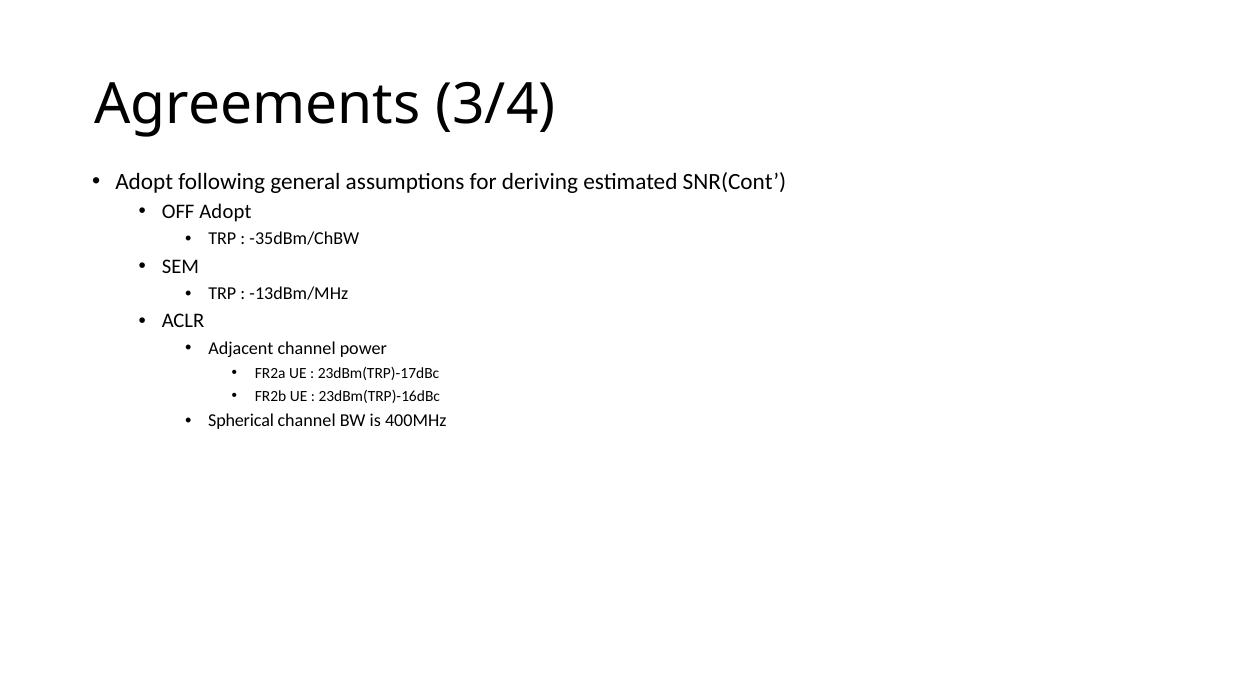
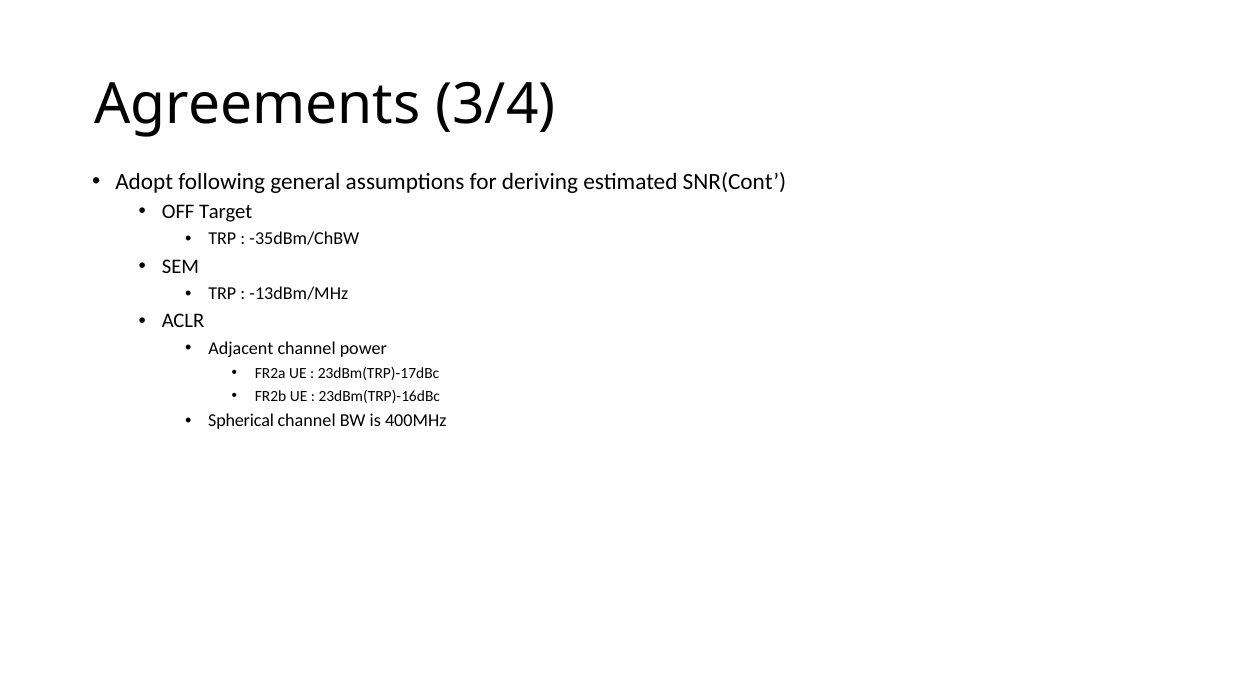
OFF Adopt: Adopt -> Target
